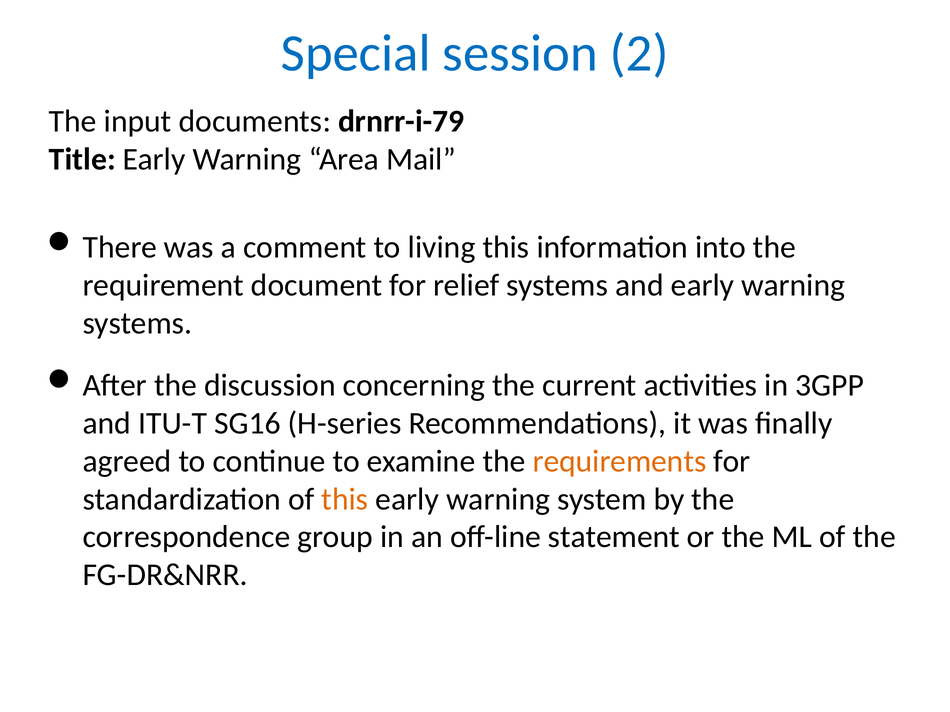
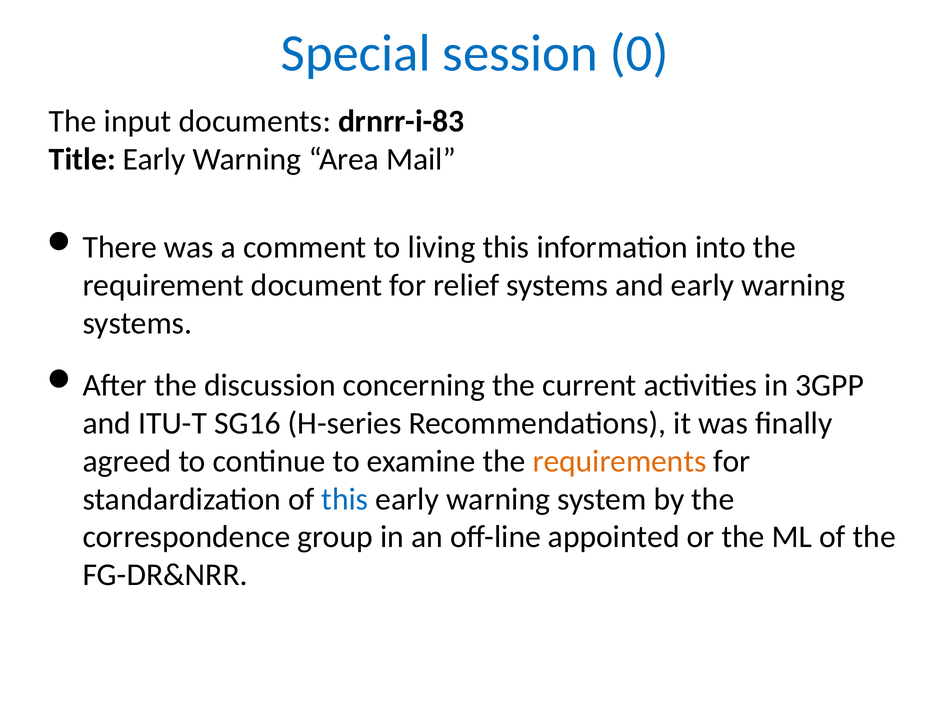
2: 2 -> 0
drnrr-i-79: drnrr-i-79 -> drnrr-i-83
this at (345, 499) colour: orange -> blue
statement: statement -> appointed
